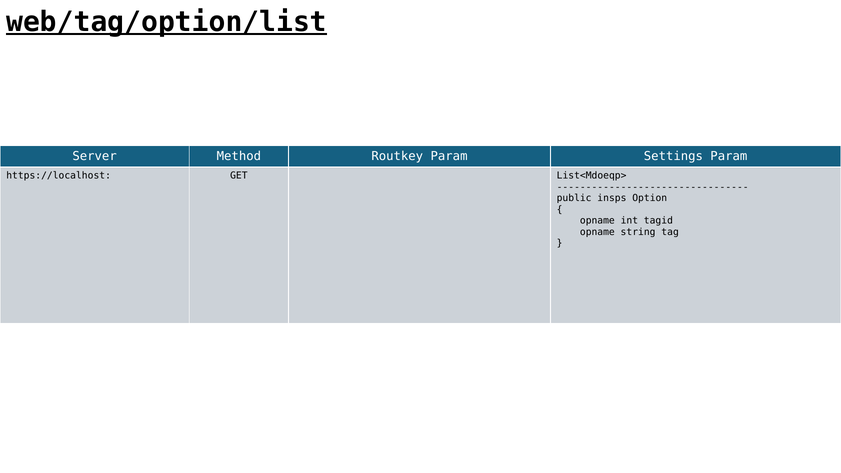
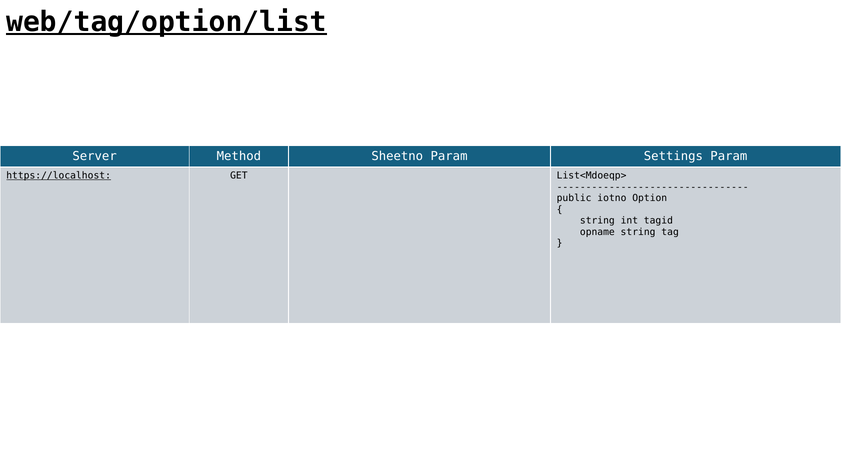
Routkey: Routkey -> Sheetno
https://localhost underline: none -> present
insps: insps -> iotno
opname at (597, 221): opname -> string
